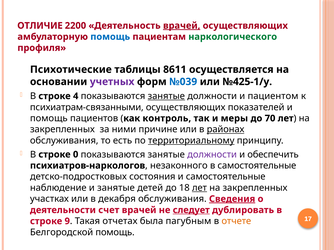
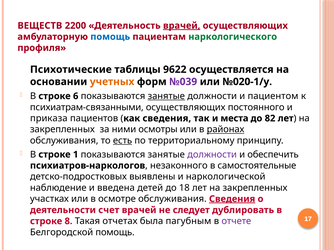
ОТЛИЧИЕ: ОТЛИЧИЕ -> ВЕЩЕСТВ
8611: 8611 -> 9622
учетных colour: purple -> orange
№039 colour: blue -> purple
№425-1/у: №425-1/у -> №020-1/у
4: 4 -> 6
показателей: показателей -> постоянного
помощь at (49, 119): помощь -> приказа
как контроль: контроль -> сведения
меры: меры -> места
70: 70 -> 82
причине: причине -> осмотры
есть underline: none -> present
территориальному underline: present -> none
0: 0 -> 1
состояния: состояния -> выявлены
и самостоятельные: самостоятельные -> наркологической
и занятые: занятые -> введена
лет at (199, 188) underline: present -> none
декабря: декабря -> осмотре
следует underline: present -> none
9: 9 -> 8
отчете colour: orange -> purple
